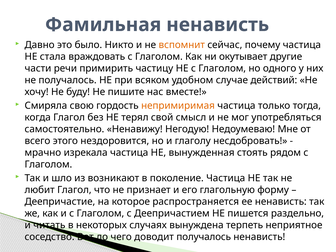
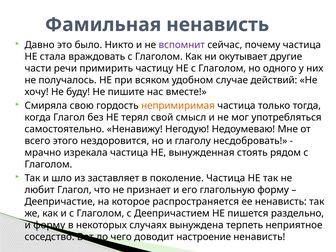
вспомнит colour: orange -> purple
возникают: возникают -> заставляет
и читать: читать -> форму
доводит получалось: получалось -> настроение
